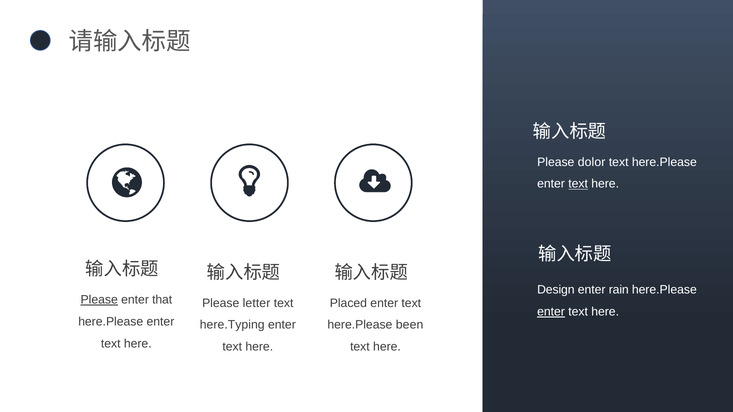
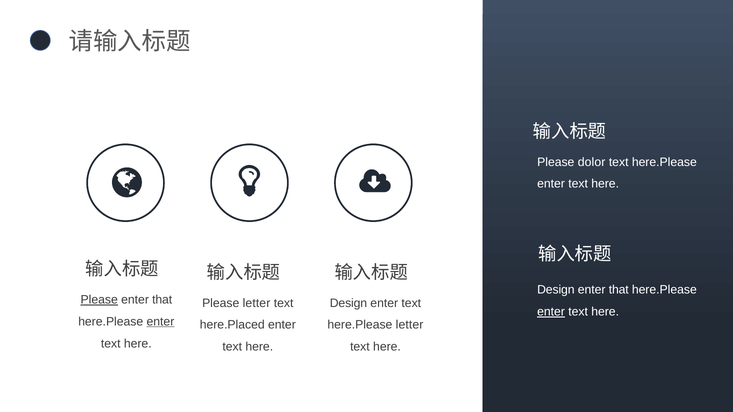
text at (578, 184) underline: present -> none
rain at (619, 290): rain -> that
Placed at (348, 303): Placed -> Design
enter at (160, 322) underline: none -> present
here.Typing: here.Typing -> here.Placed
here.Please been: been -> letter
